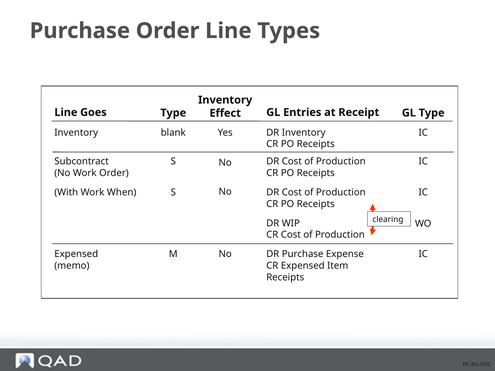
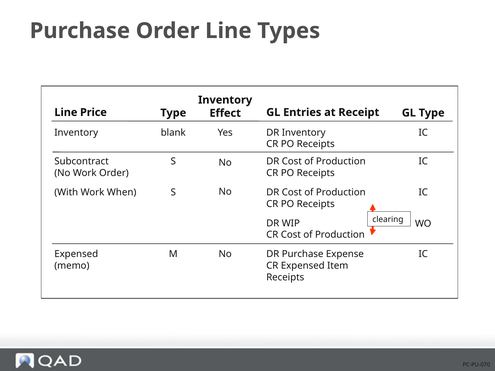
Goes: Goes -> Price
